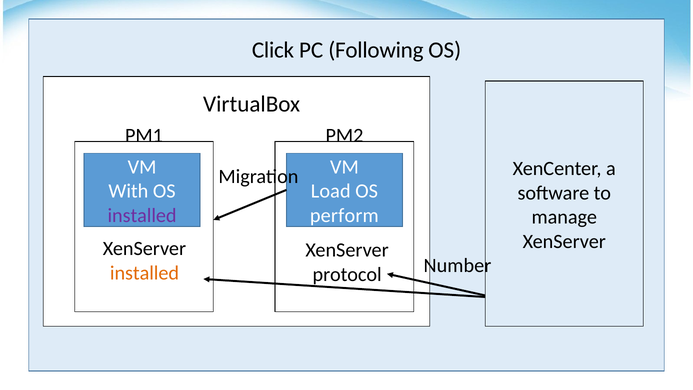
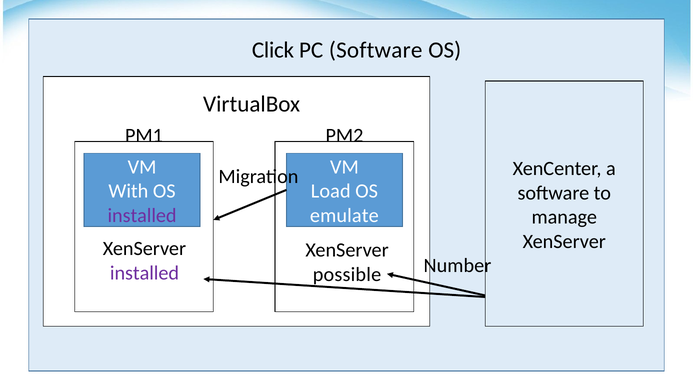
PC Following: Following -> Software
perform: perform -> emulate
installed at (145, 273) colour: orange -> purple
protocol: protocol -> possible
